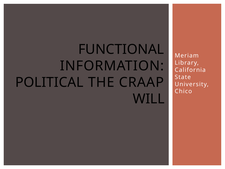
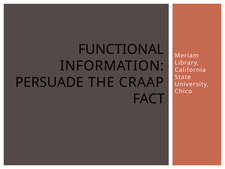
POLITICAL: POLITICAL -> PERSUADE
WILL: WILL -> FACT
